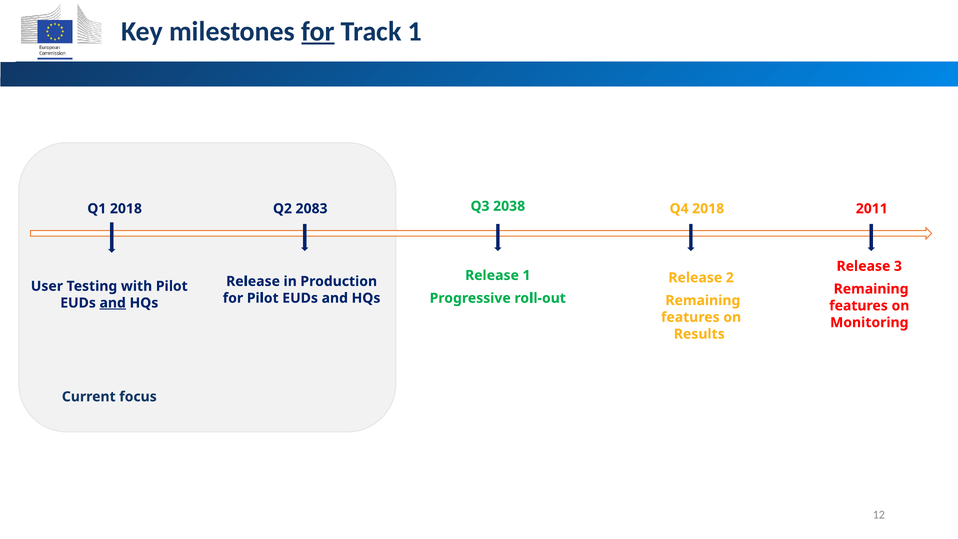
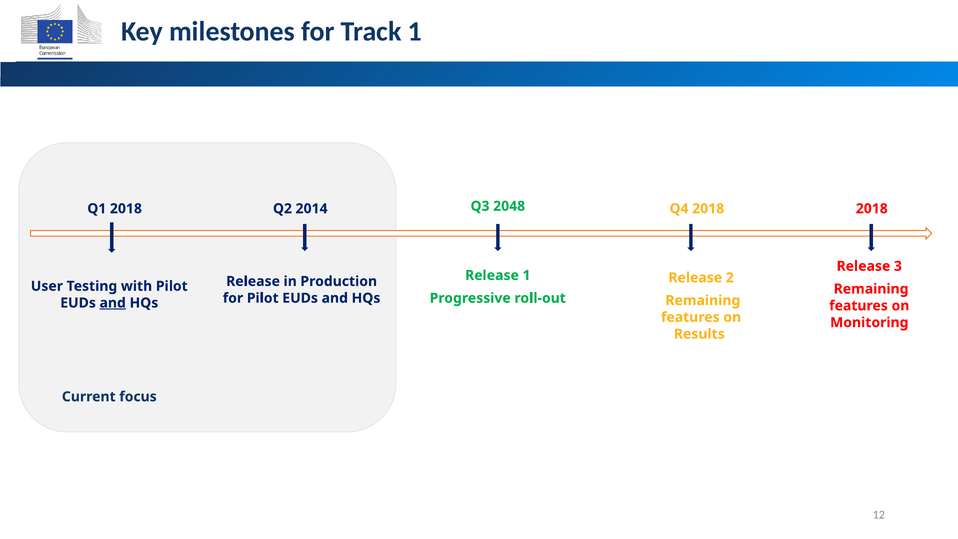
for at (318, 32) underline: present -> none
2038: 2038 -> 2048
2083: 2083 -> 2014
2011 at (872, 209): 2011 -> 2018
